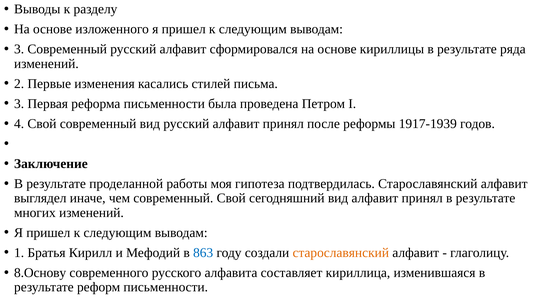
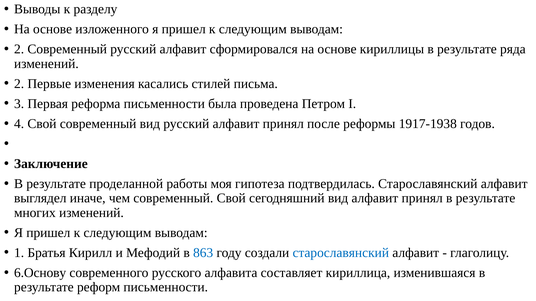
3 at (19, 49): 3 -> 2
1917-1939: 1917-1939 -> 1917-1938
старославянский at (341, 253) colour: orange -> blue
8.Основу: 8.Основу -> 6.Основу
